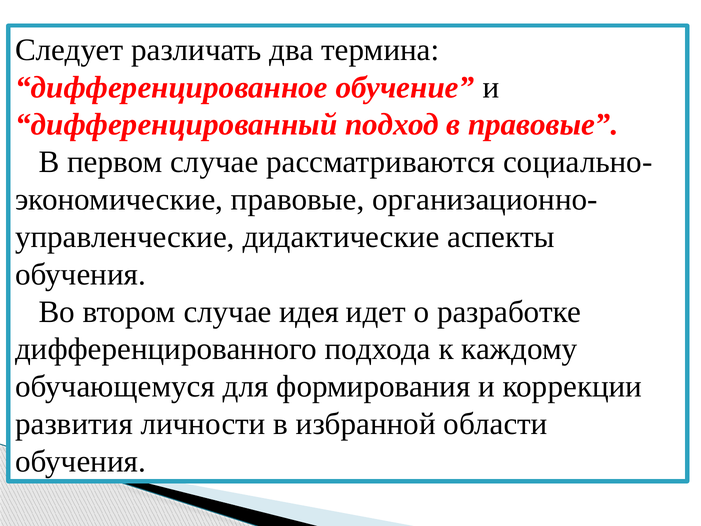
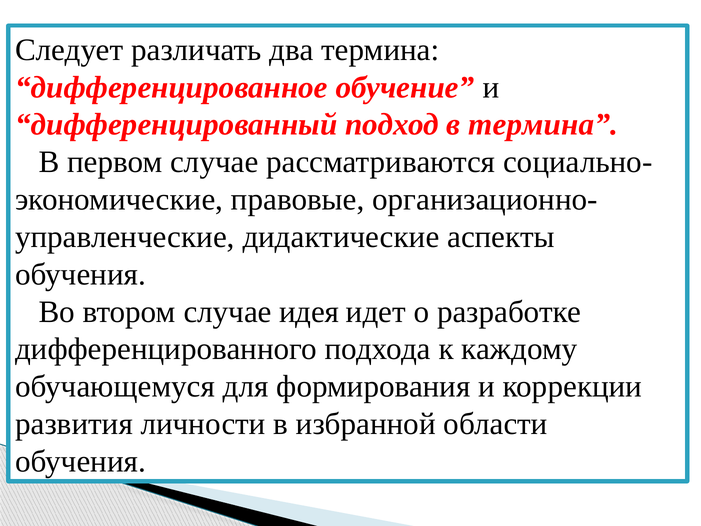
в правовые: правовые -> термина
